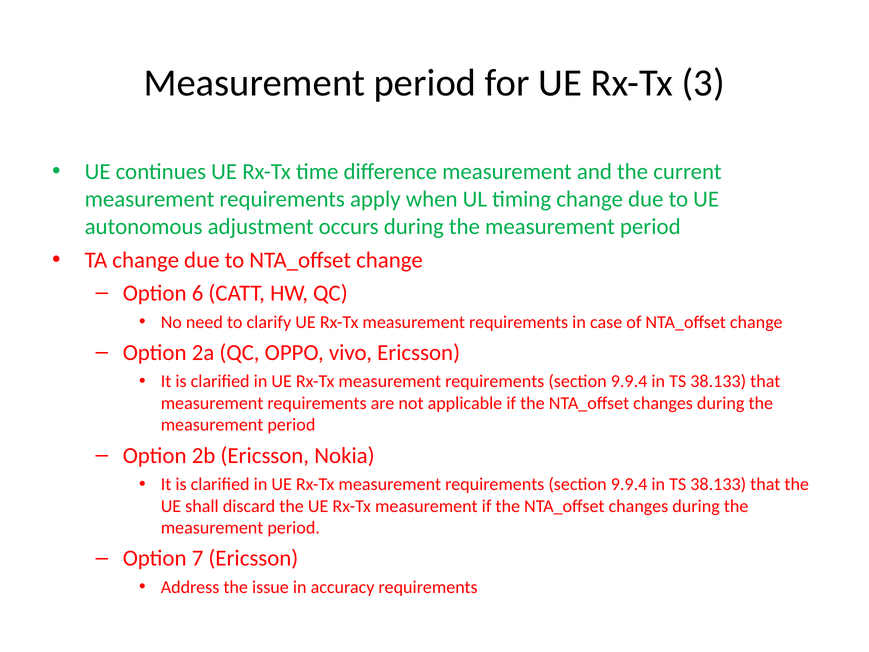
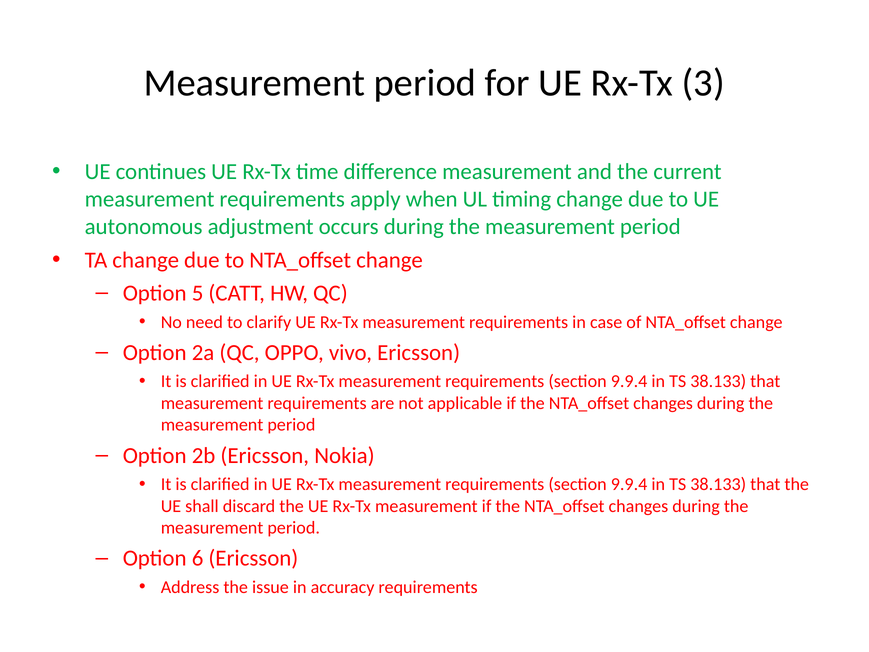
6: 6 -> 5
7: 7 -> 6
